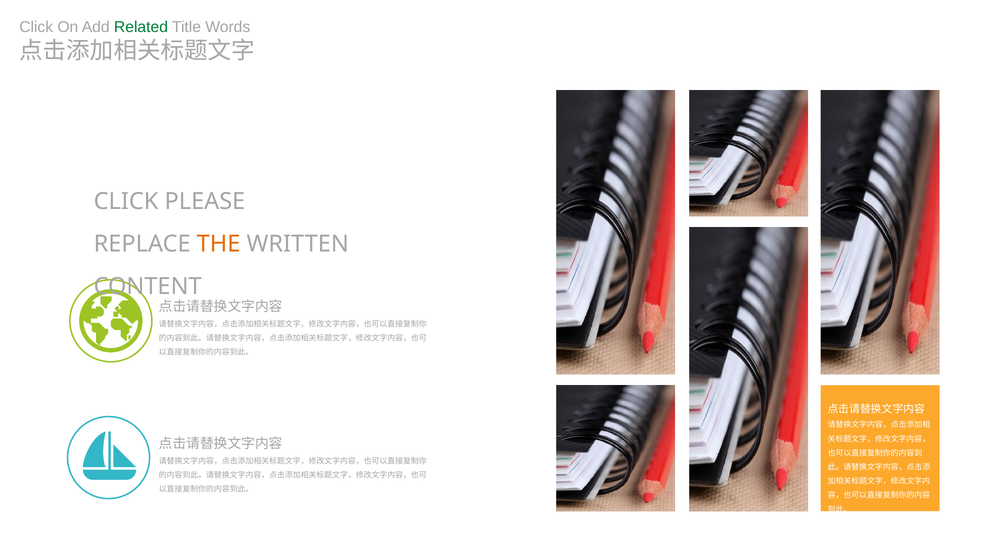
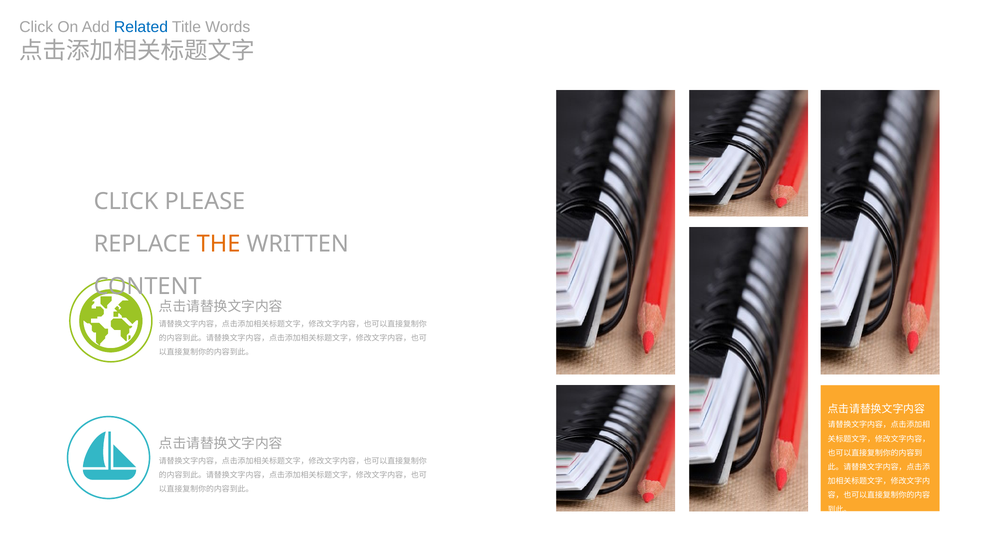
Related colour: green -> blue
